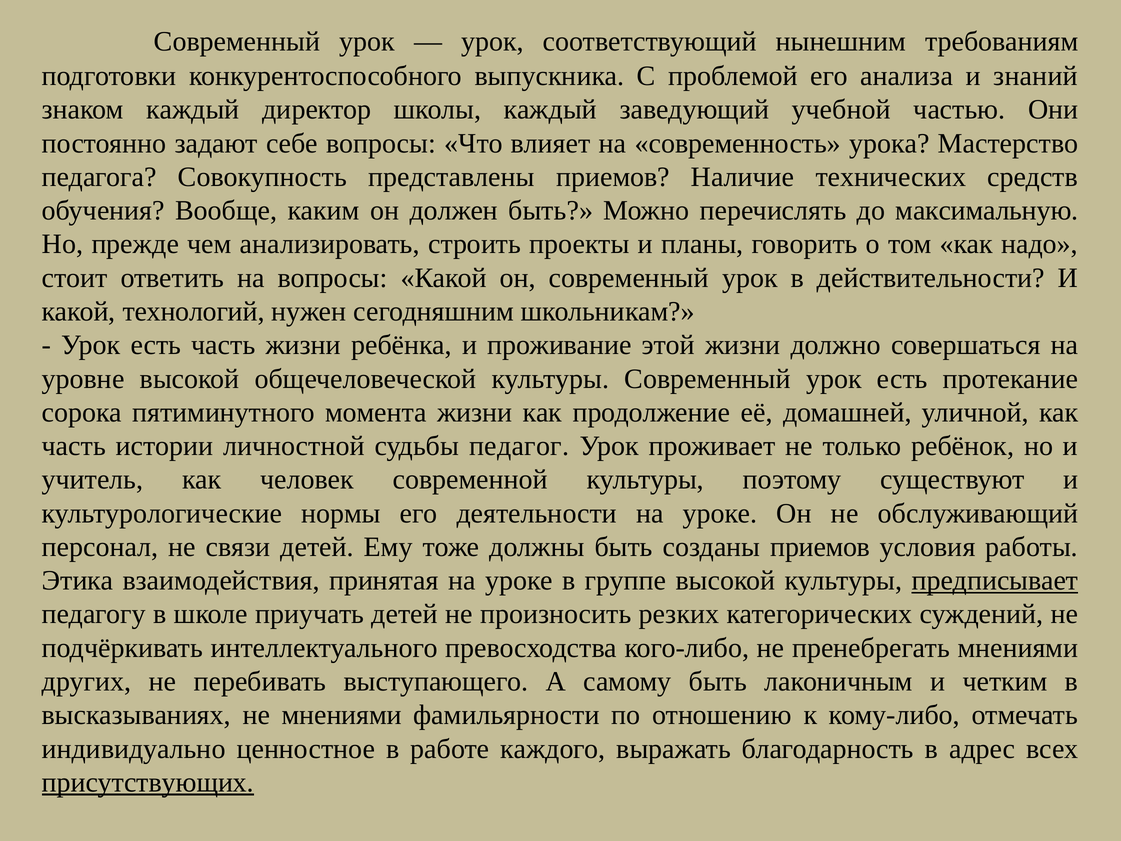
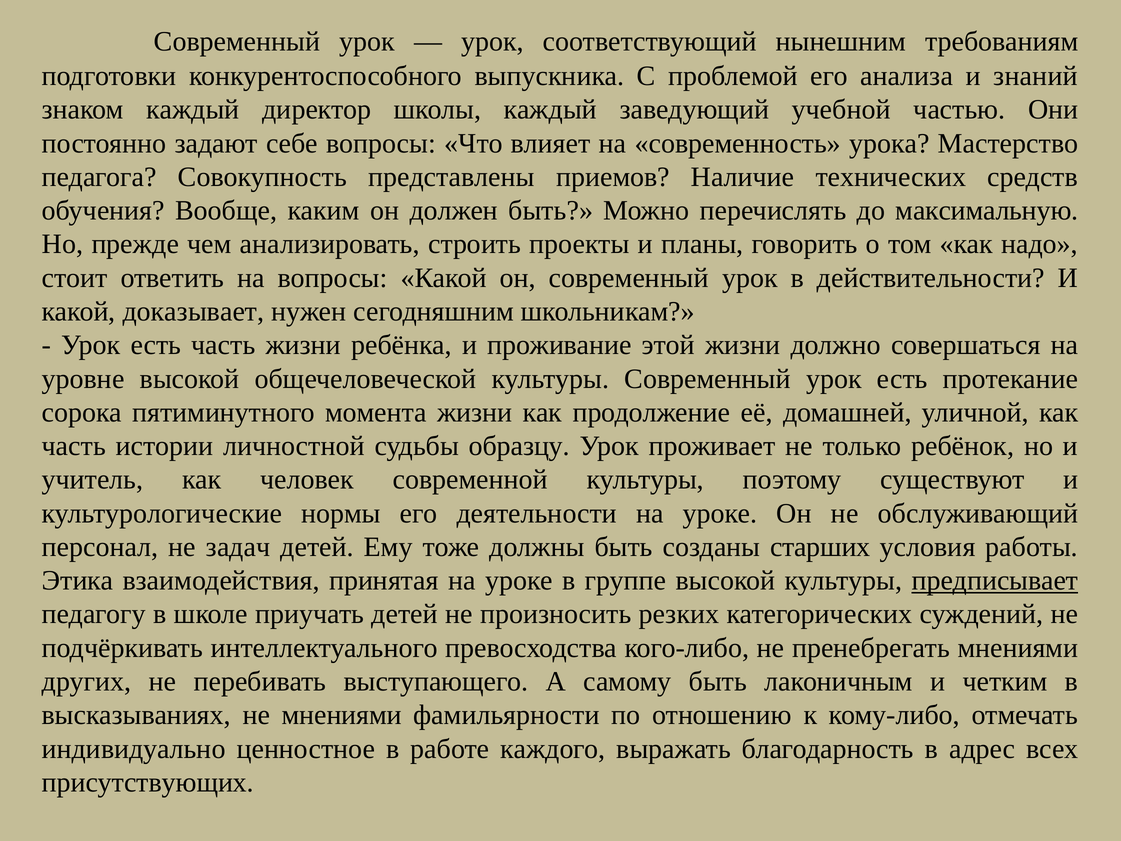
технологий: технологий -> доказывает
педагог: педагог -> образцу
связи: связи -> задач
созданы приемов: приемов -> старших
присутствующих underline: present -> none
